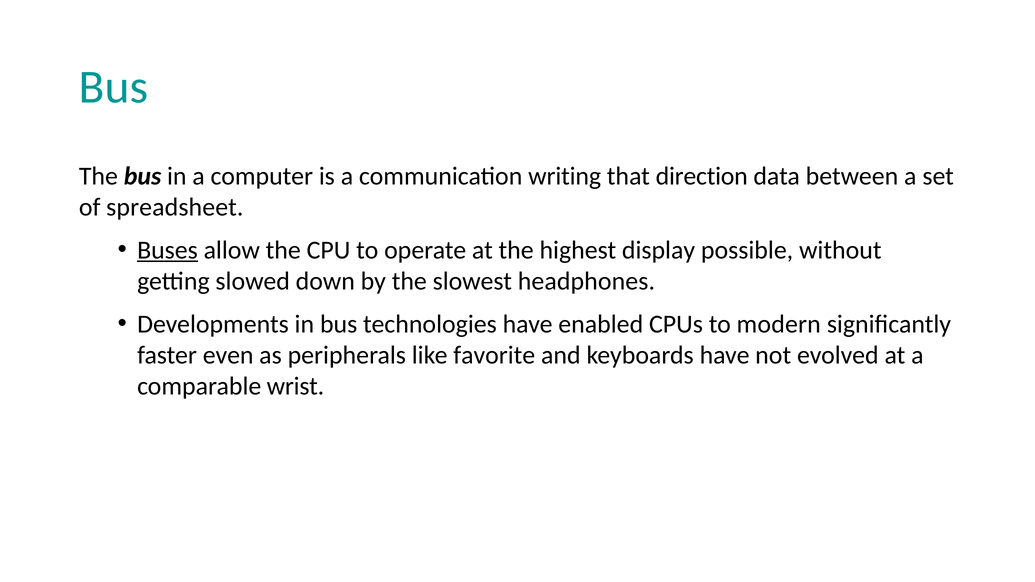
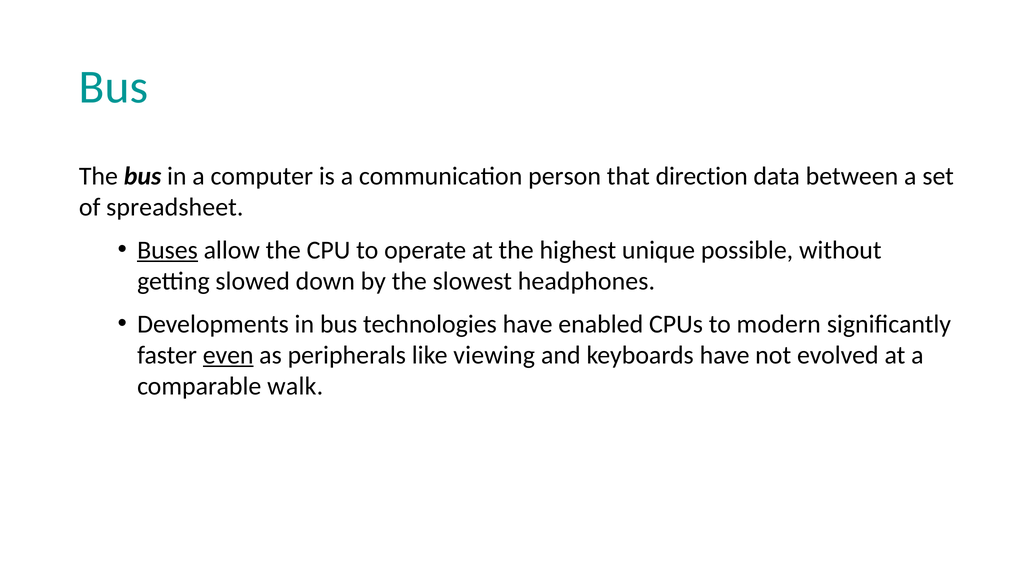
writing: writing -> person
display: display -> unique
even underline: none -> present
favorite: favorite -> viewing
wrist: wrist -> walk
